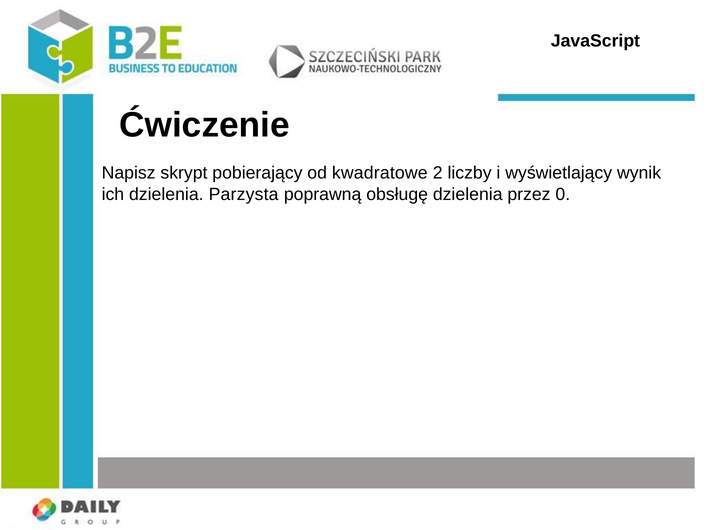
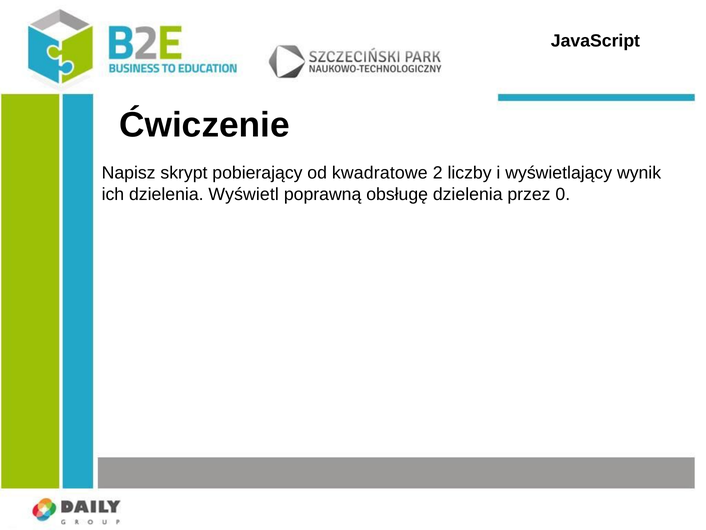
Parzysta: Parzysta -> Wyświetl
